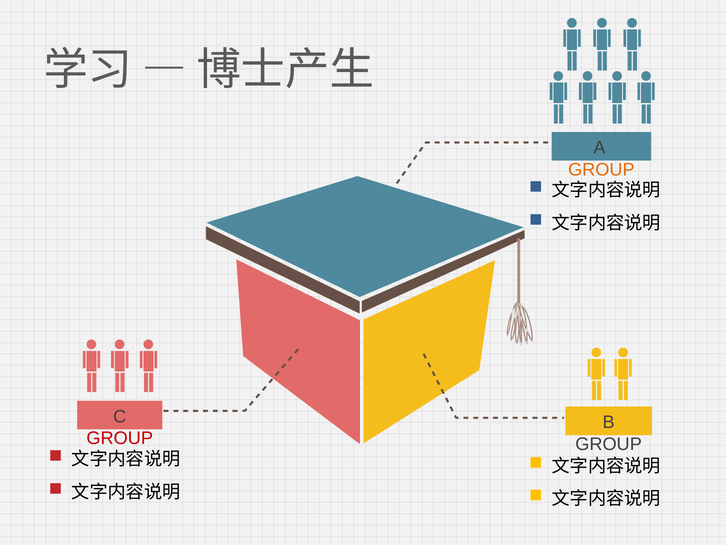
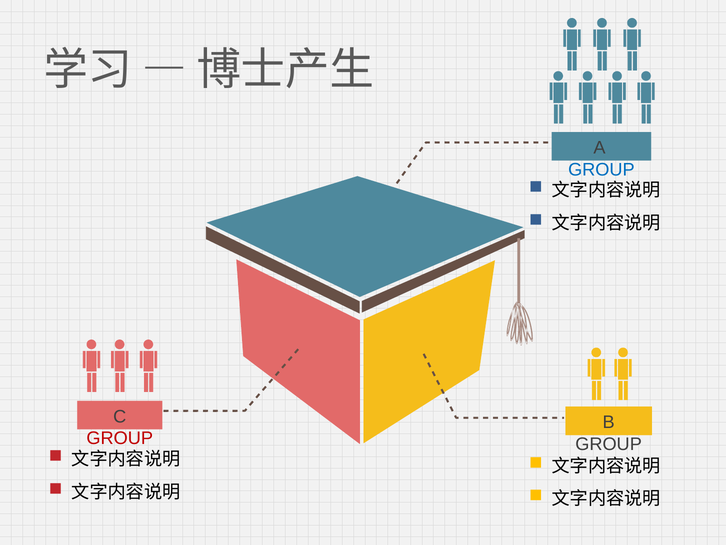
GROUP at (601, 169) colour: orange -> blue
